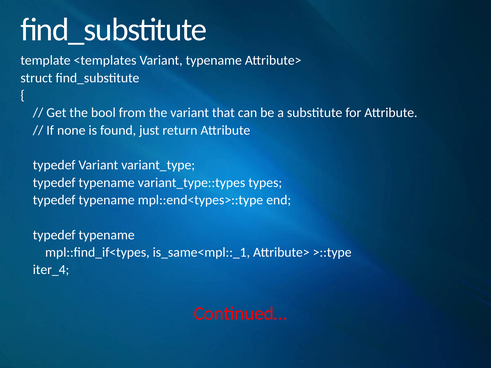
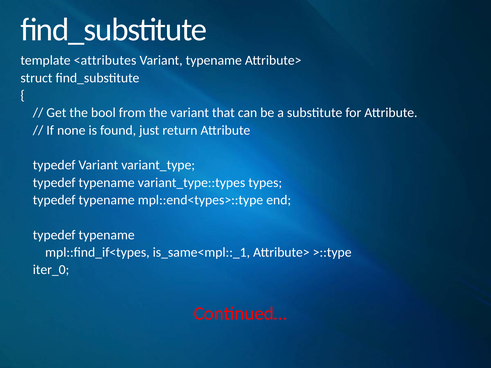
<templates: <templates -> <attributes
iter_4: iter_4 -> iter_0
